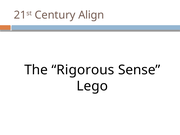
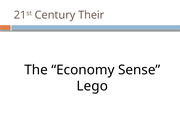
Align: Align -> Their
Rigorous: Rigorous -> Economy
